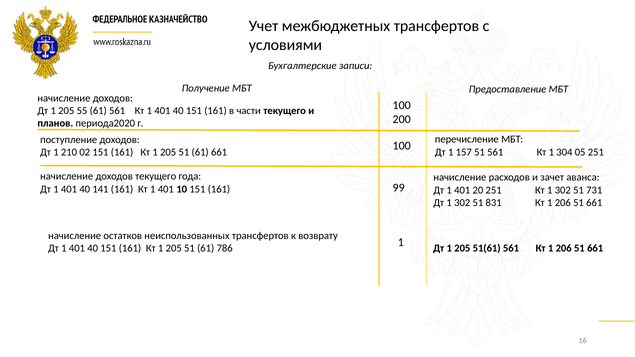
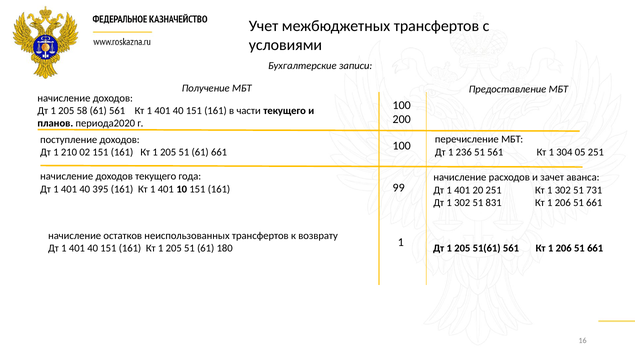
55: 55 -> 58
157: 157 -> 236
141: 141 -> 395
786: 786 -> 180
